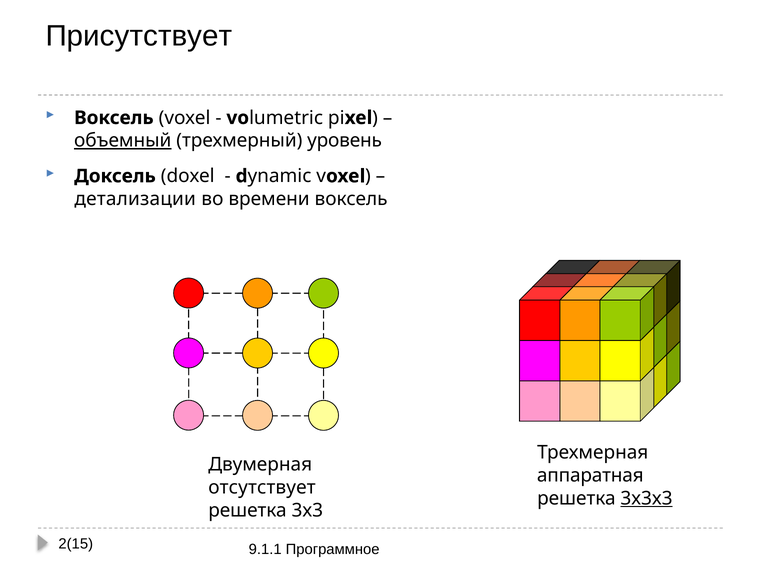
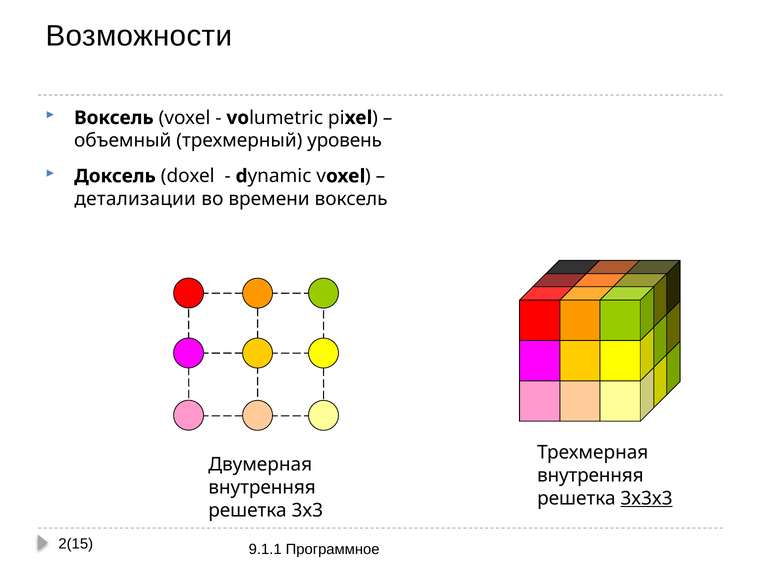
Присутствует: Присутствует -> Возможности
объемный underline: present -> none
аппаратная at (590, 476): аппаратная -> внутренняя
отсутствует at (262, 488): отсутствует -> внутренняя
